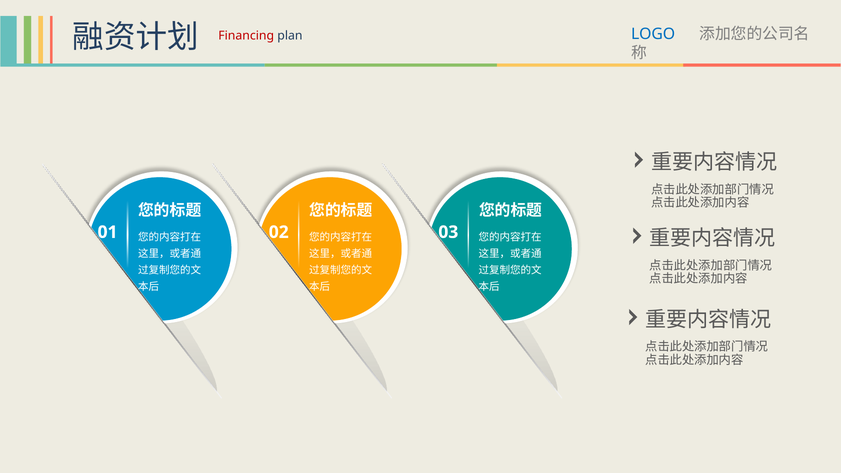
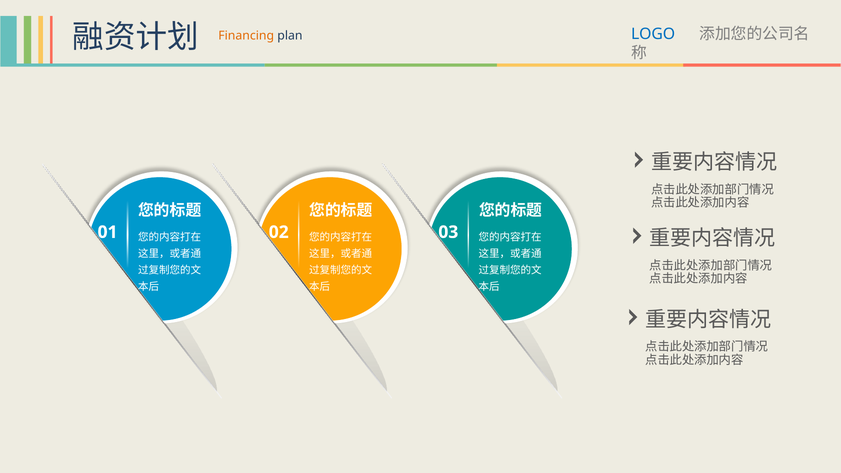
Financing colour: red -> orange
